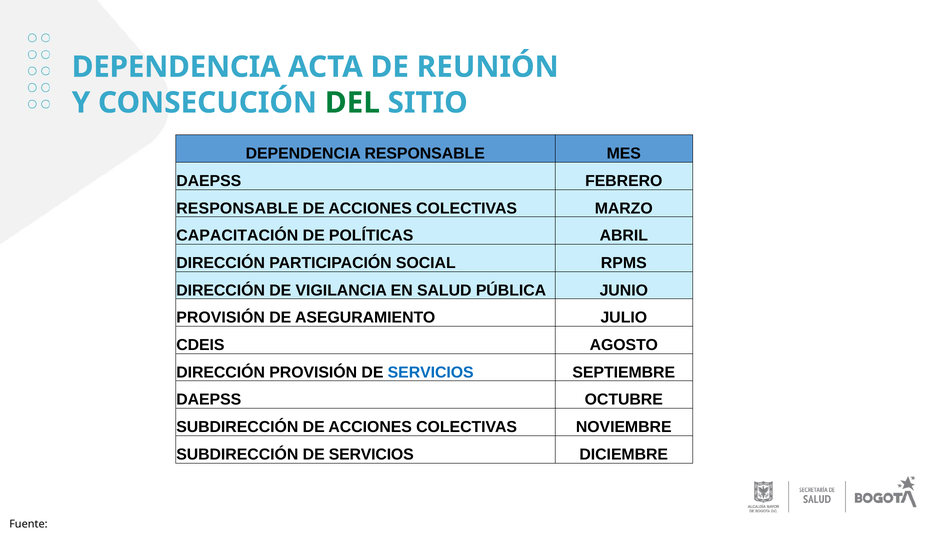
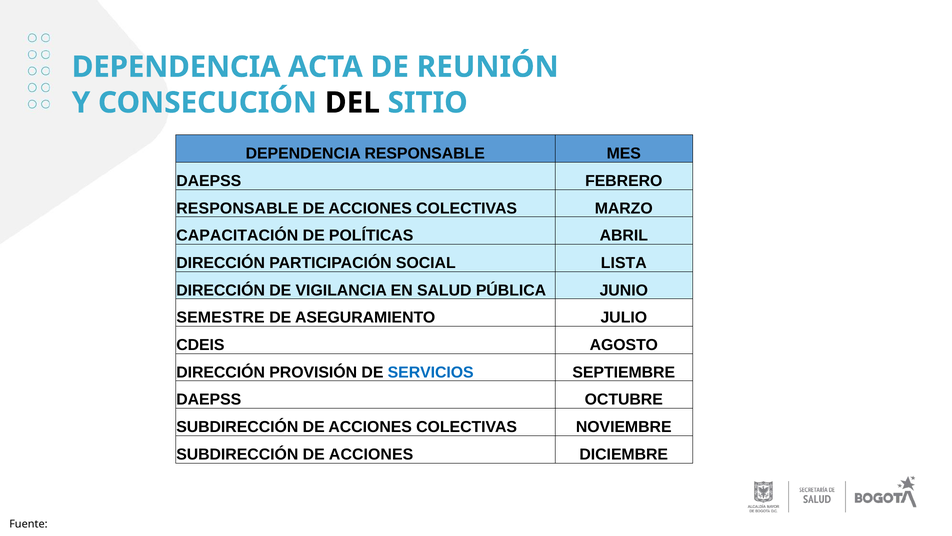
DEL colour: green -> black
RPMS: RPMS -> LISTA
PROVISIÓN at (221, 317): PROVISIÓN -> SEMESTRE
SERVICIOS at (371, 454): SERVICIOS -> ACCIONES
